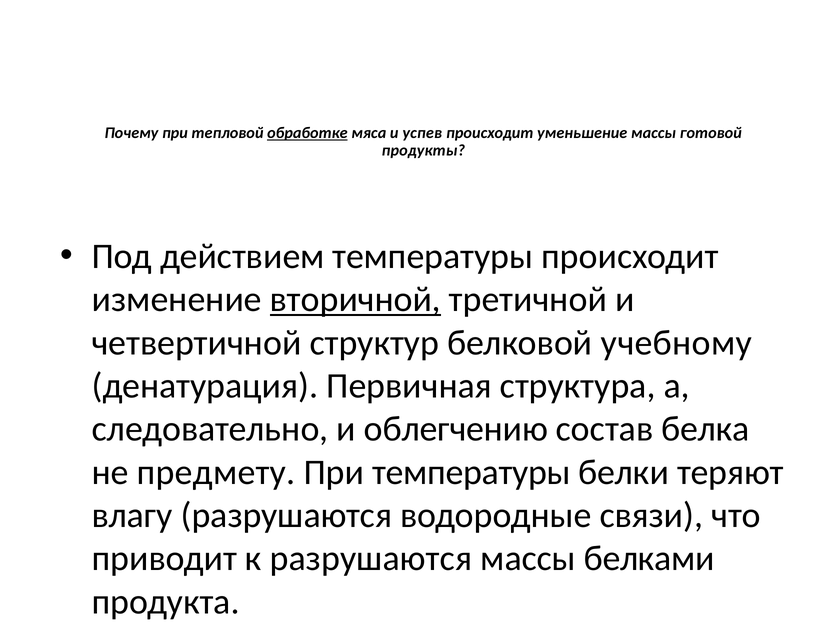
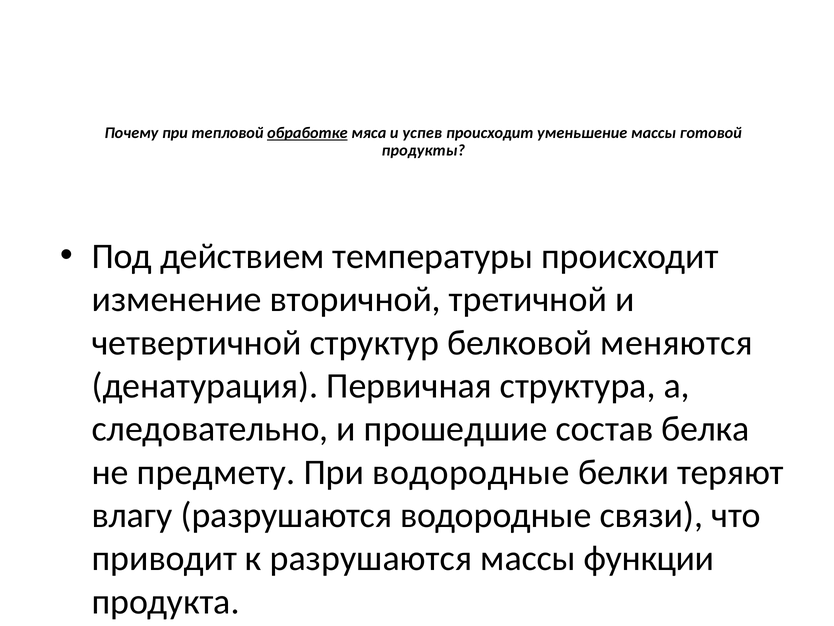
вторичной underline: present -> none
учебному: учебному -> меняются
облегчению: облегчению -> прошедшие
При температуры: температуры -> водородные
белками: белками -> функции
